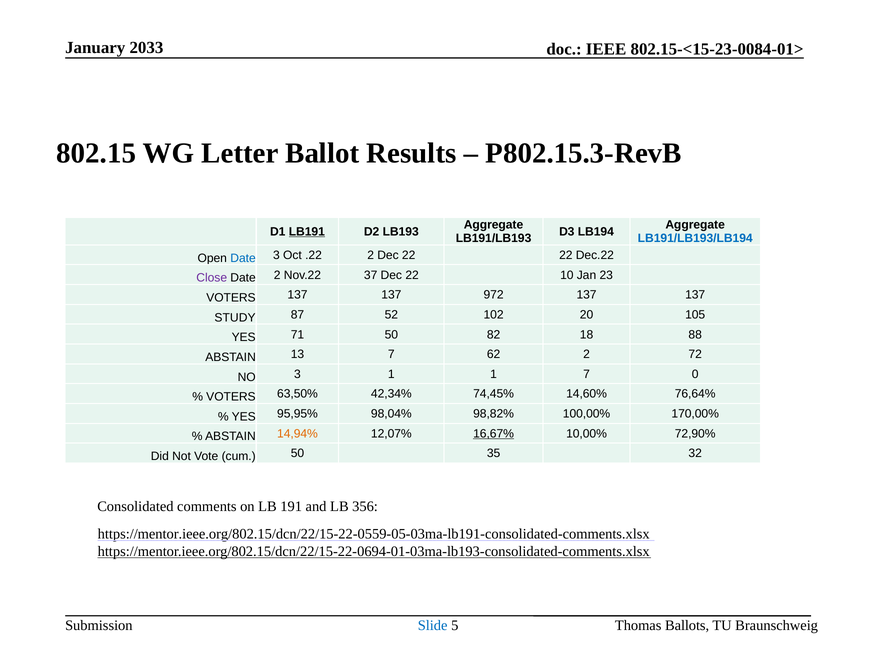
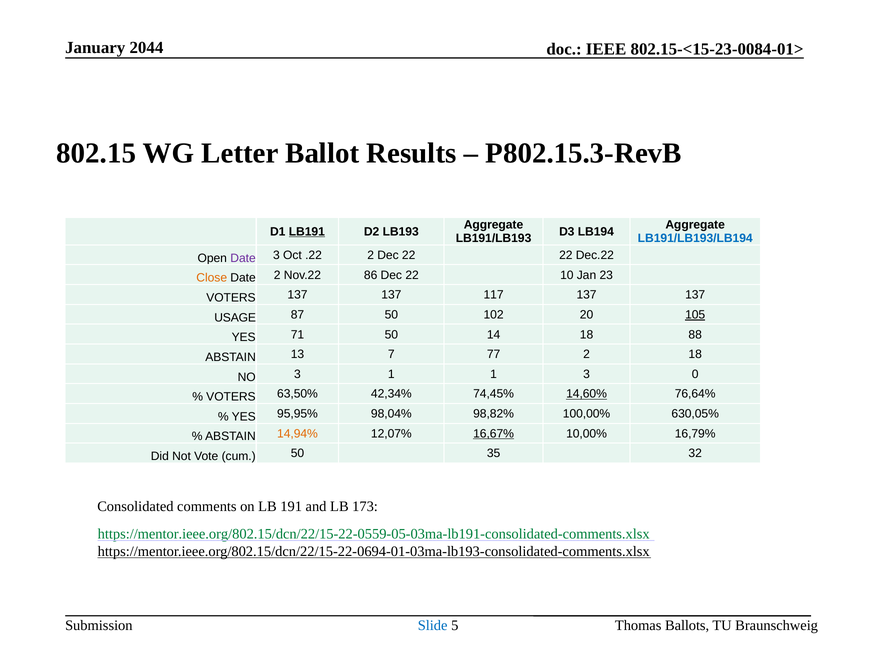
2033: 2033 -> 2044
Date at (243, 258) colour: blue -> purple
Close colour: purple -> orange
37: 37 -> 86
972: 972 -> 117
STUDY: STUDY -> USAGE
87 52: 52 -> 50
105 underline: none -> present
82: 82 -> 14
62: 62 -> 77
2 72: 72 -> 18
1 7: 7 -> 3
14,60% underline: none -> present
170,00%: 170,00% -> 630,05%
72,90%: 72,90% -> 16,79%
356: 356 -> 173
https://mentor.ieee.org/802.15/dcn/22/15-22-0559-05-03ma-lb191-consolidated-comments.xlsx colour: black -> green
